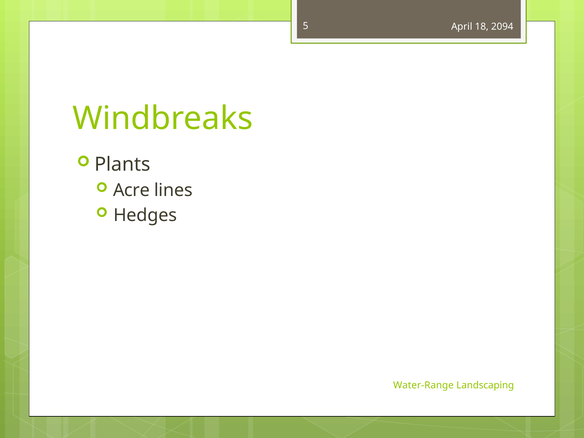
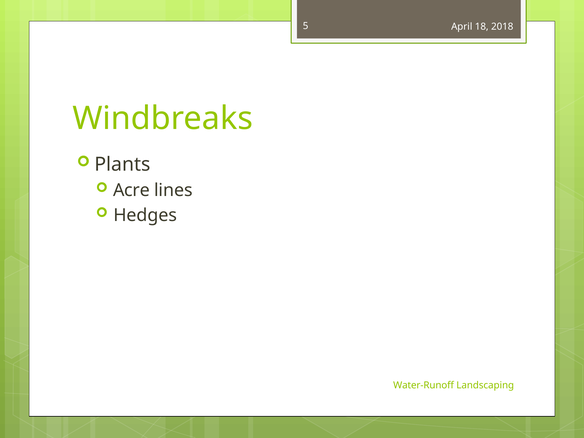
2094: 2094 -> 2018
Water-Range: Water-Range -> Water-Runoff
